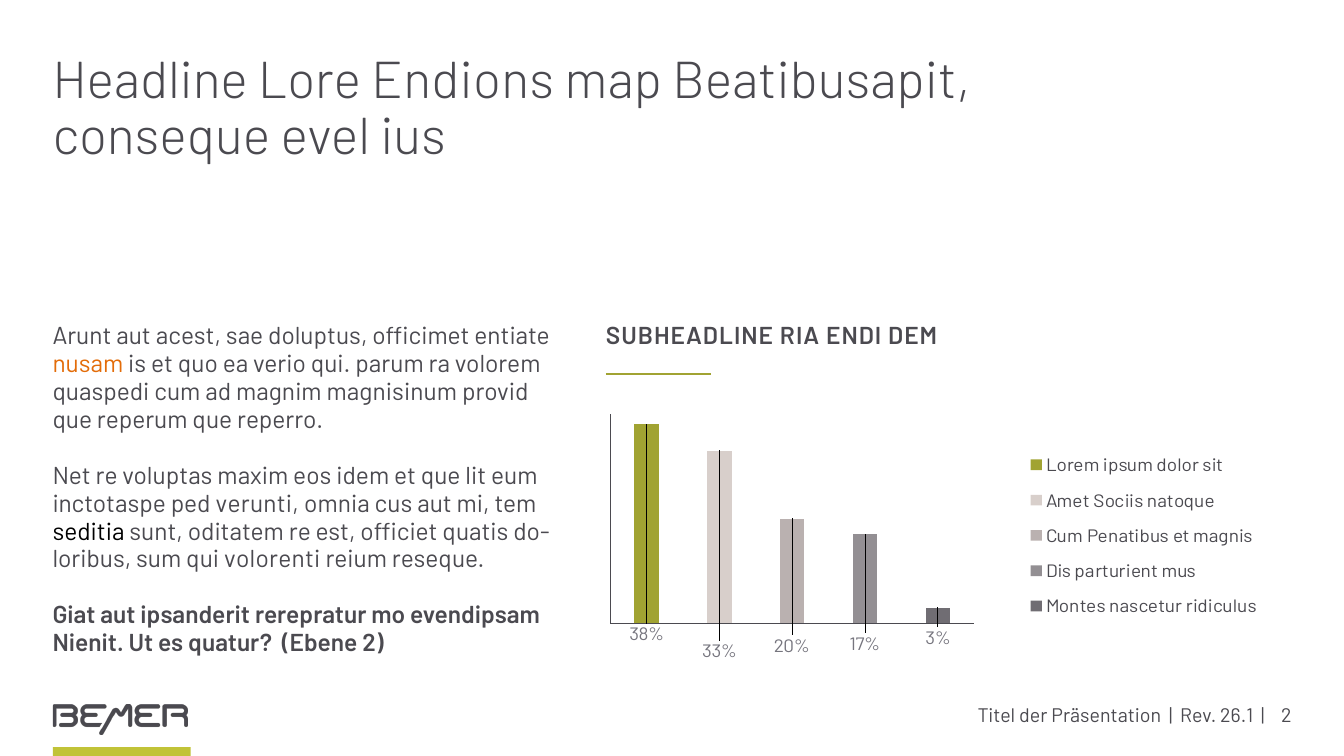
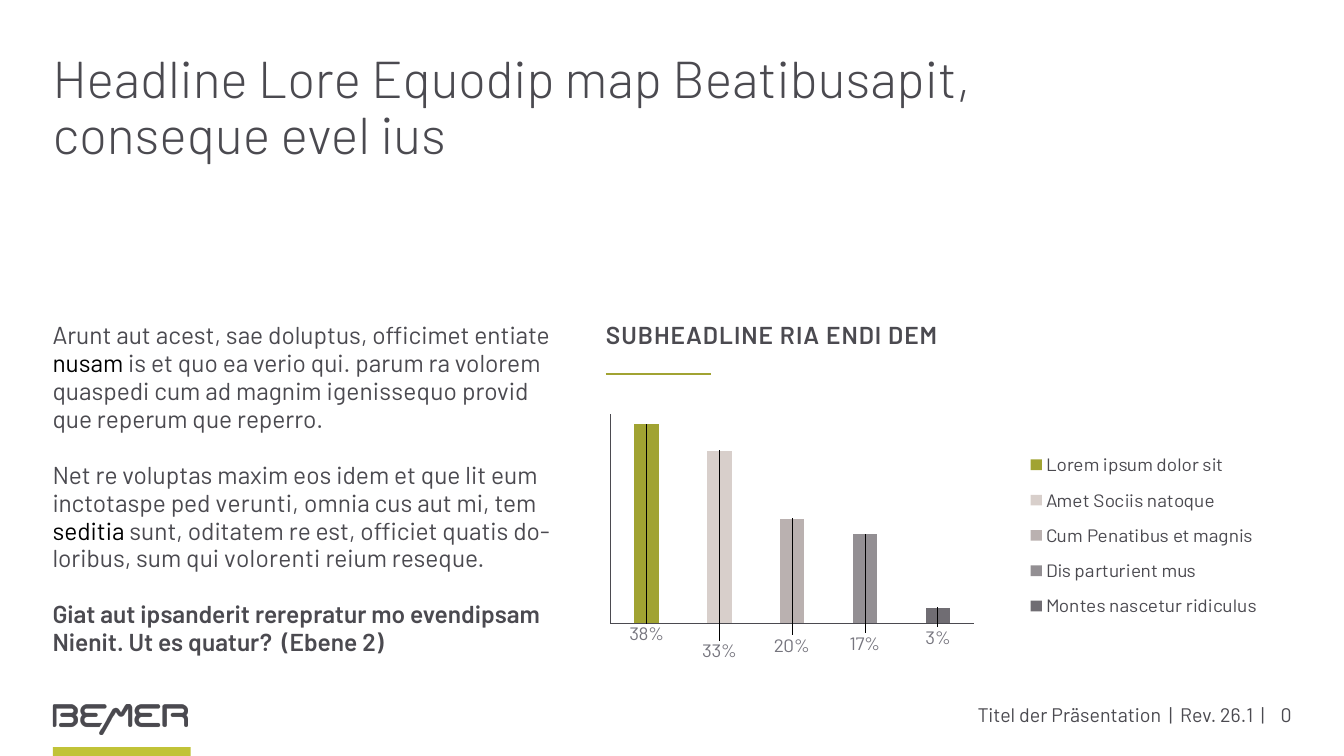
Endions: Endions -> Equodip
nusam colour: orange -> black
magnisinum: magnisinum -> igenissequo
2 at (1286, 716): 2 -> 0
